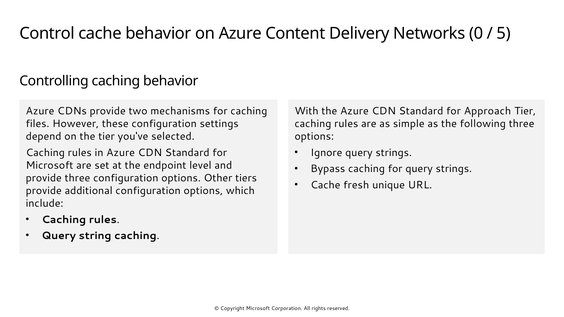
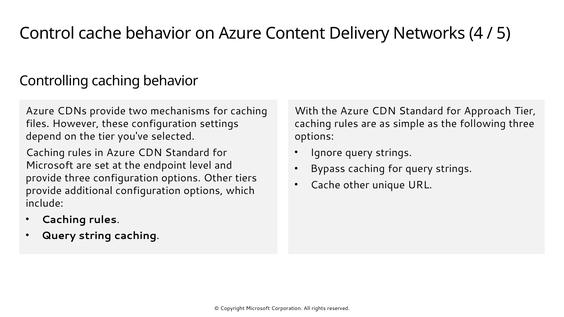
0: 0 -> 4
Cache fresh: fresh -> other
